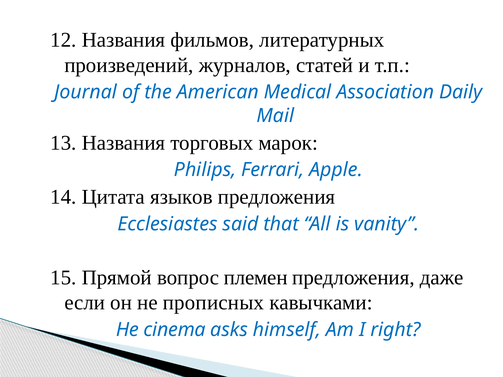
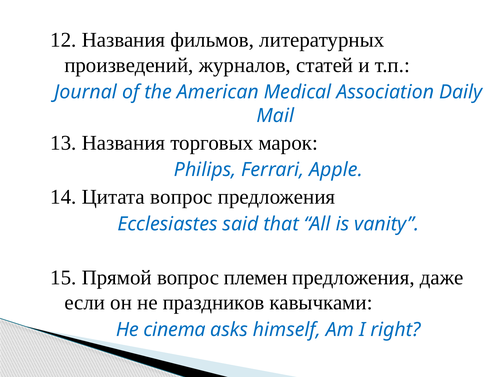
Цитата языков: языков -> вопрос
прописных: прописных -> праздников
